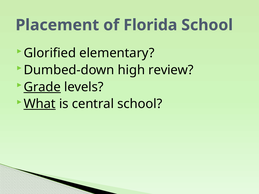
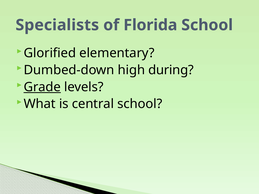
Placement: Placement -> Specialists
review: review -> during
What underline: present -> none
